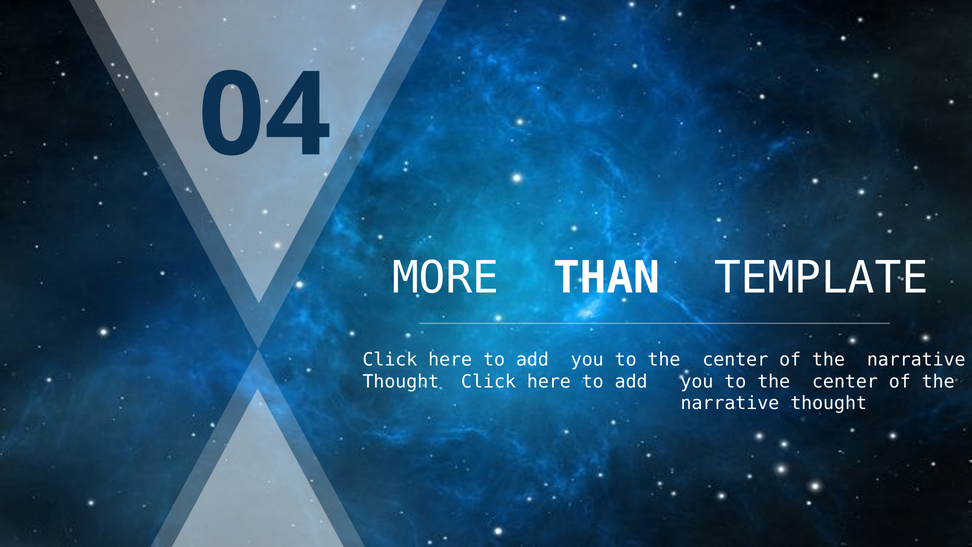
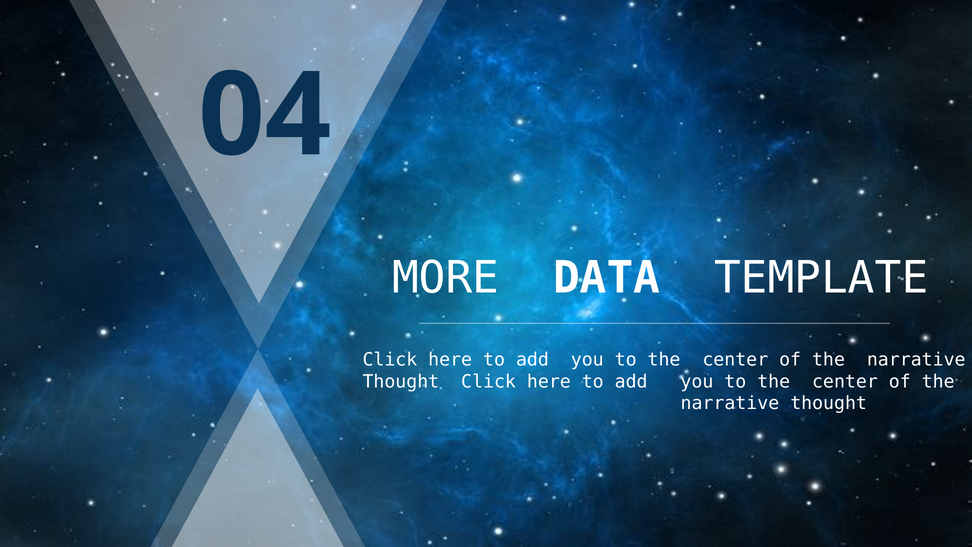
THAN: THAN -> DATA
